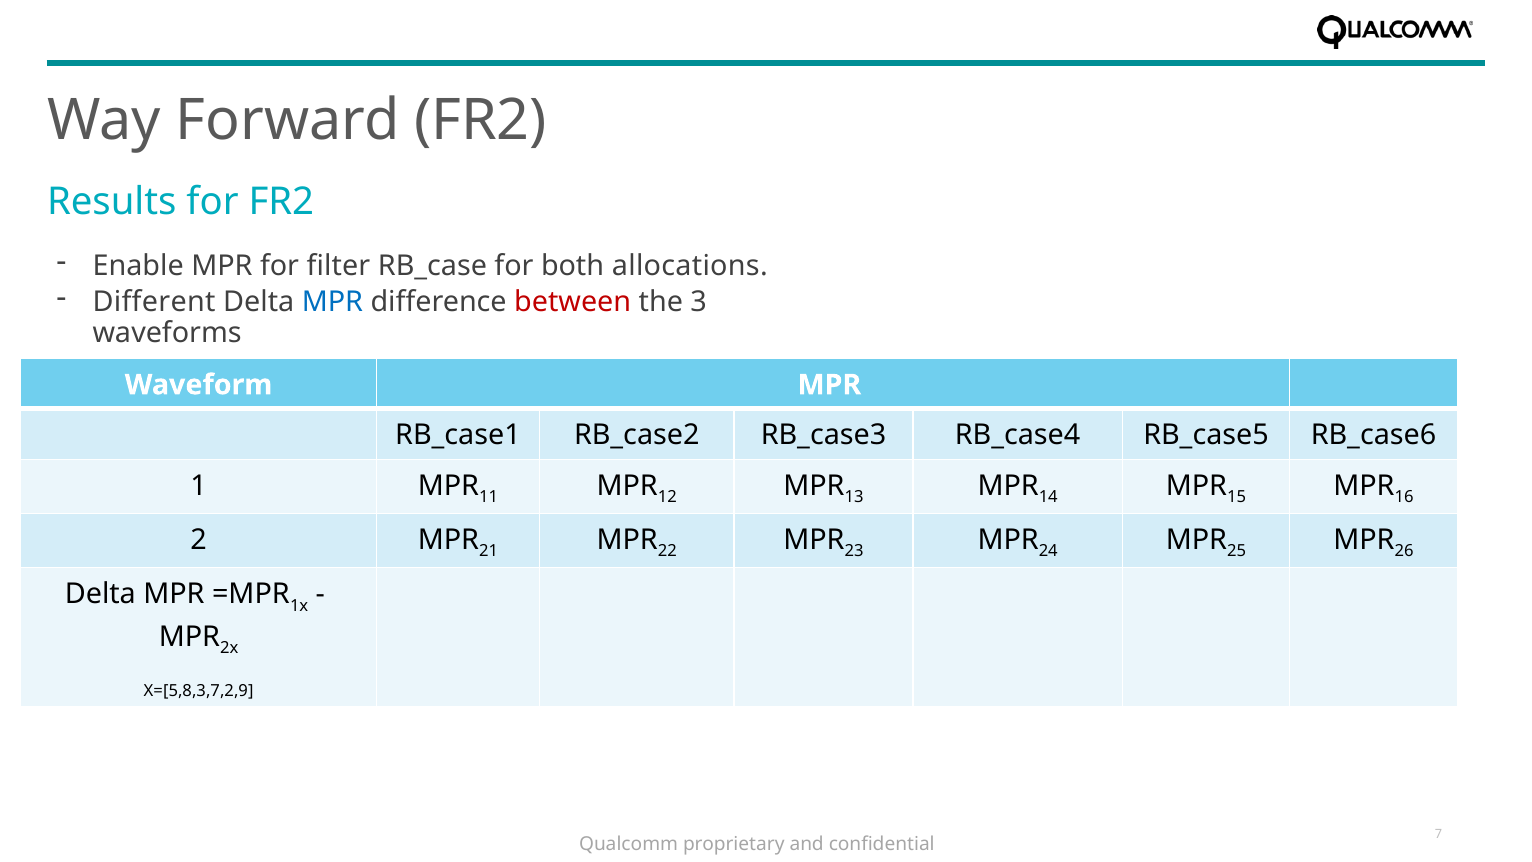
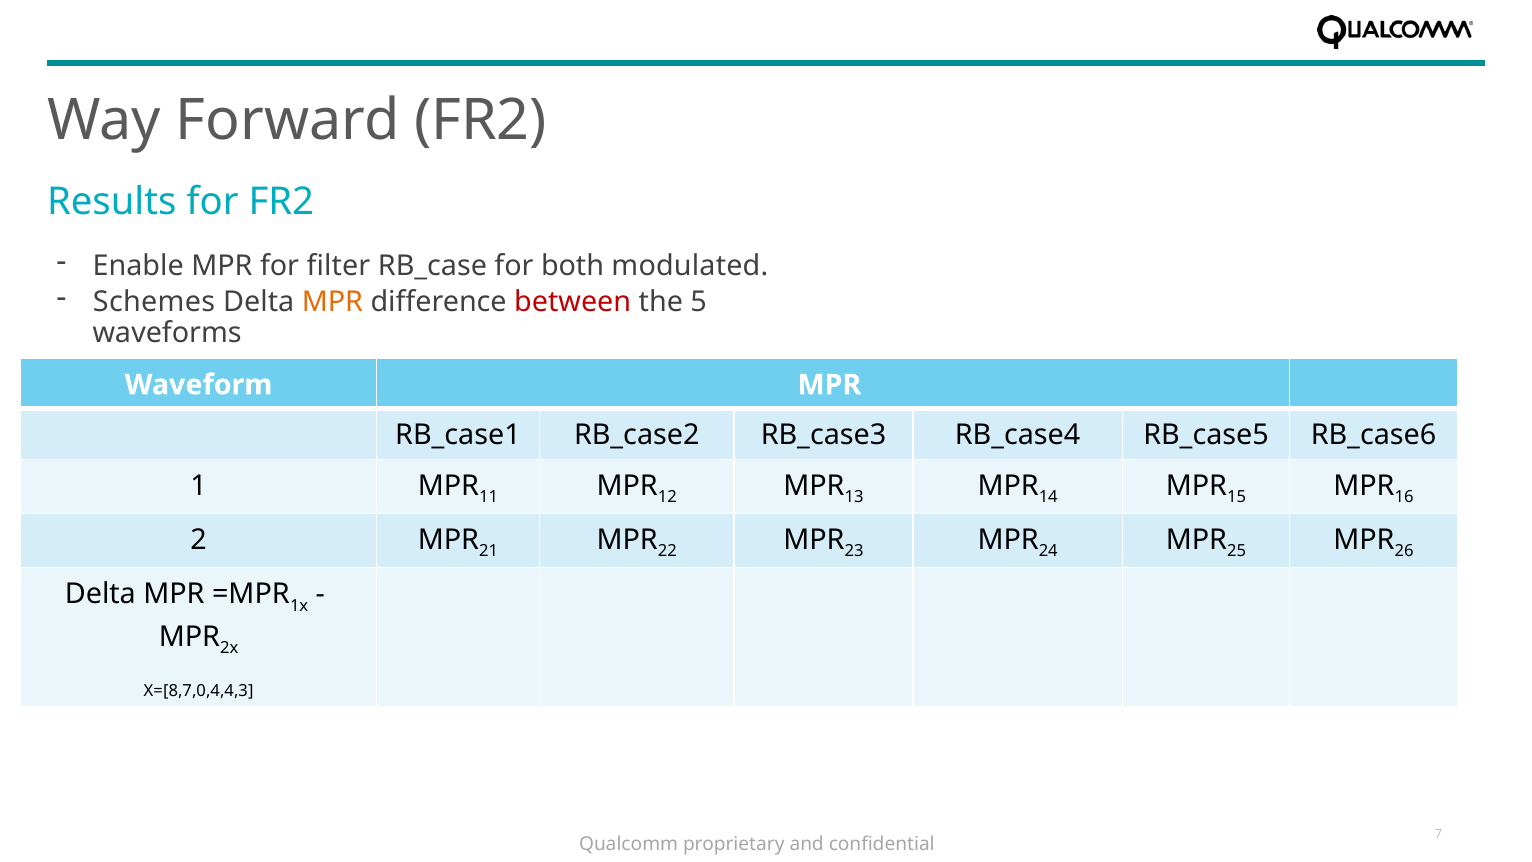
allocations: allocations -> modulated
Different: Different -> Schemes
MPR at (332, 302) colour: blue -> orange
3: 3 -> 5
X=[5,8,3,7,2,9: X=[5,8,3,7,2,9 -> X=[8,7,0,4,4,3
